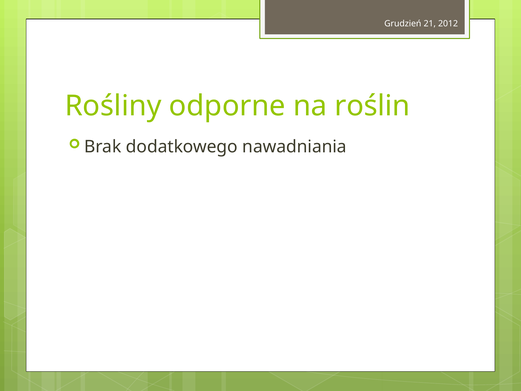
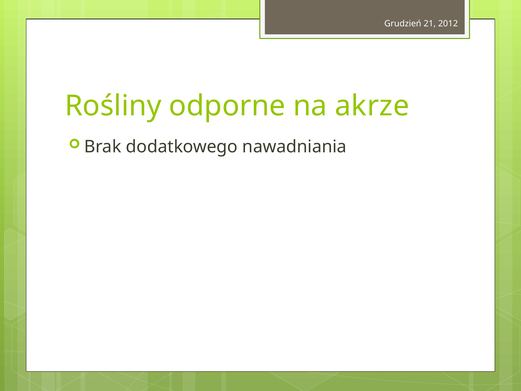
roślin: roślin -> akrze
